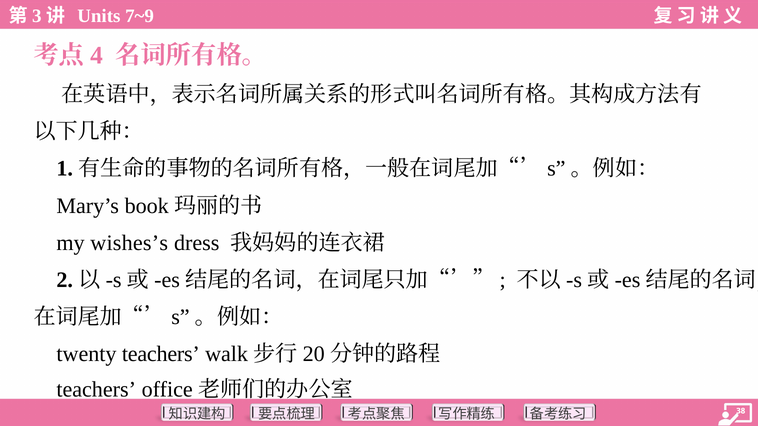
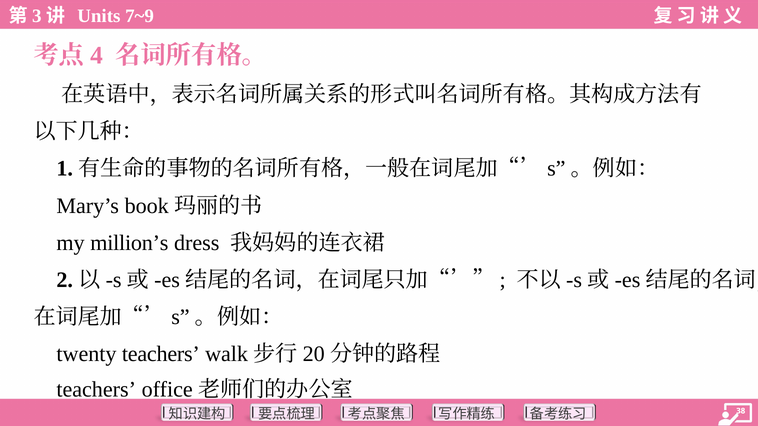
wishes’s: wishes’s -> million’s
